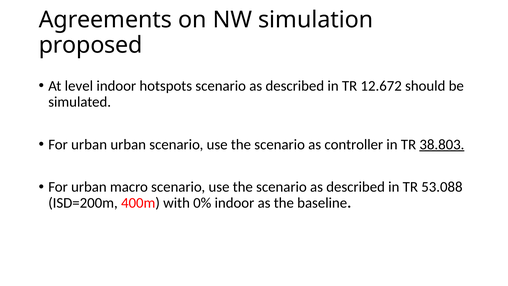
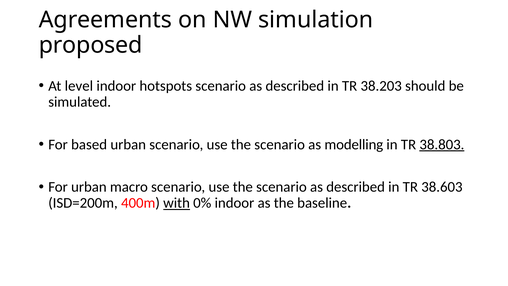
12.672: 12.672 -> 38.203
urban at (89, 144): urban -> based
controller: controller -> modelling
53.088: 53.088 -> 38.603
with underline: none -> present
